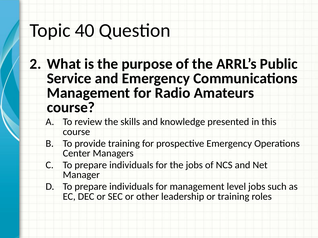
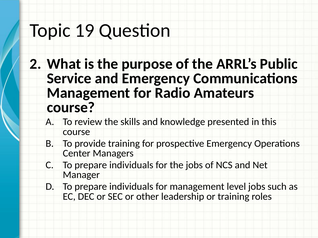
40: 40 -> 19
